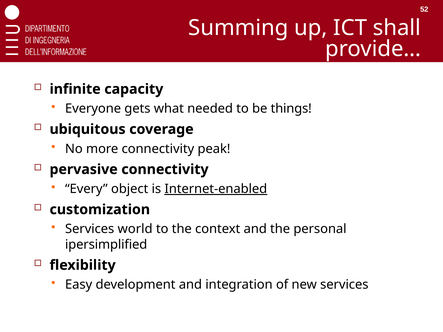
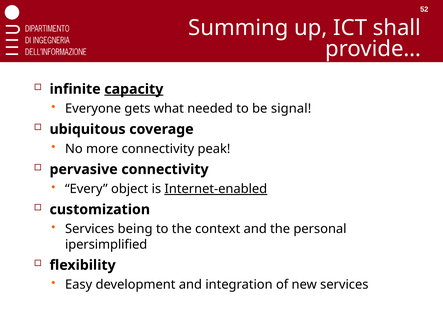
capacity underline: none -> present
things: things -> signal
world: world -> being
